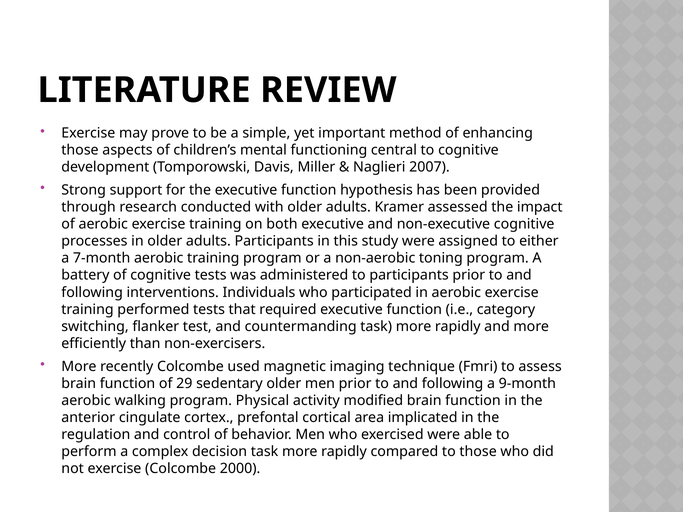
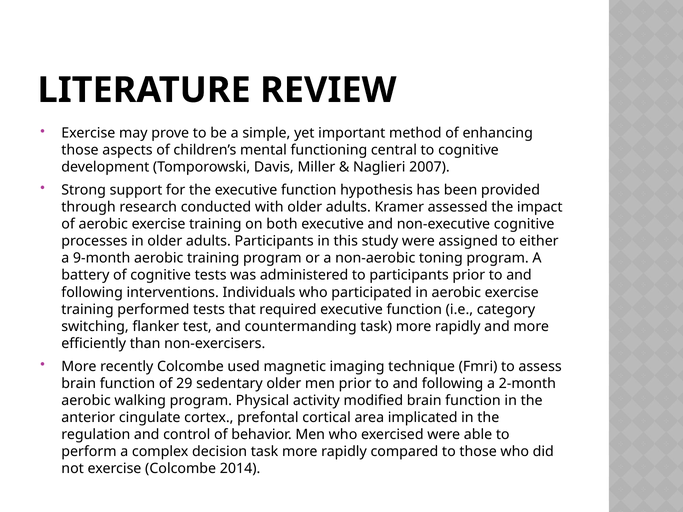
7-month: 7-month -> 9-month
9-month: 9-month -> 2-month
2000: 2000 -> 2014
